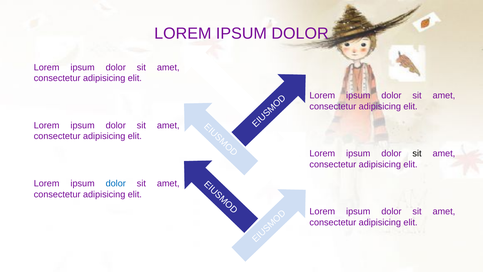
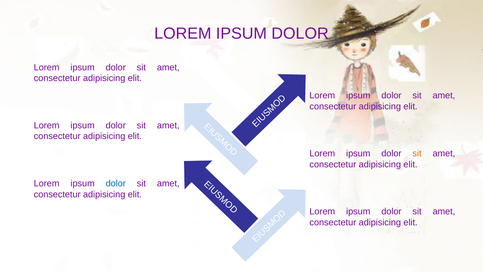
sit at (417, 153) colour: black -> orange
